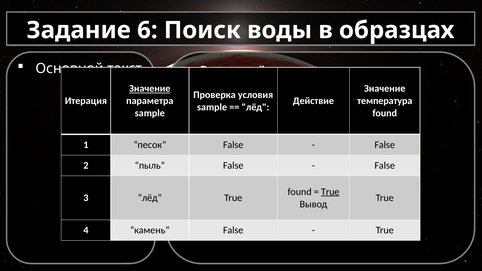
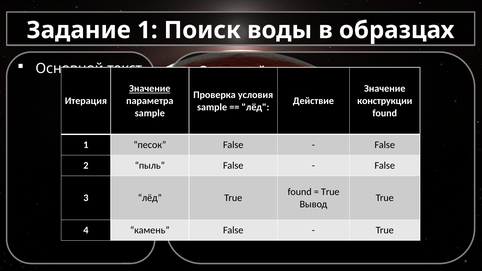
Задание 6: 6 -> 1
температура: температура -> конструкции
True at (330, 192) underline: present -> none
